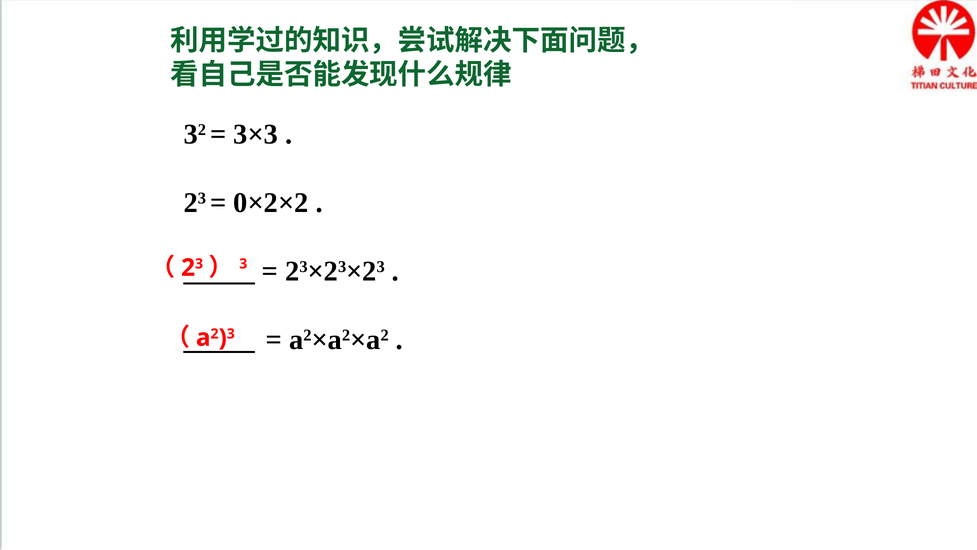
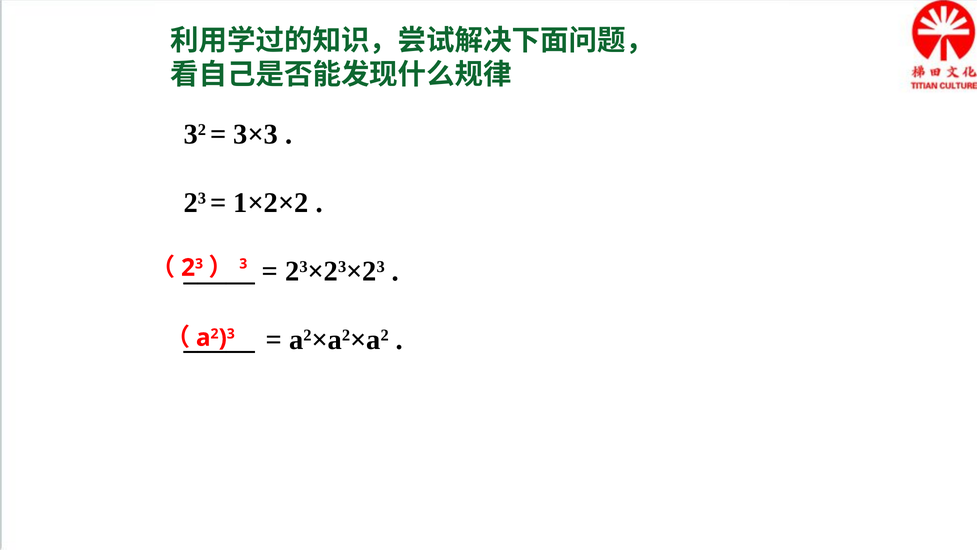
0×2×2: 0×2×2 -> 1×2×2
